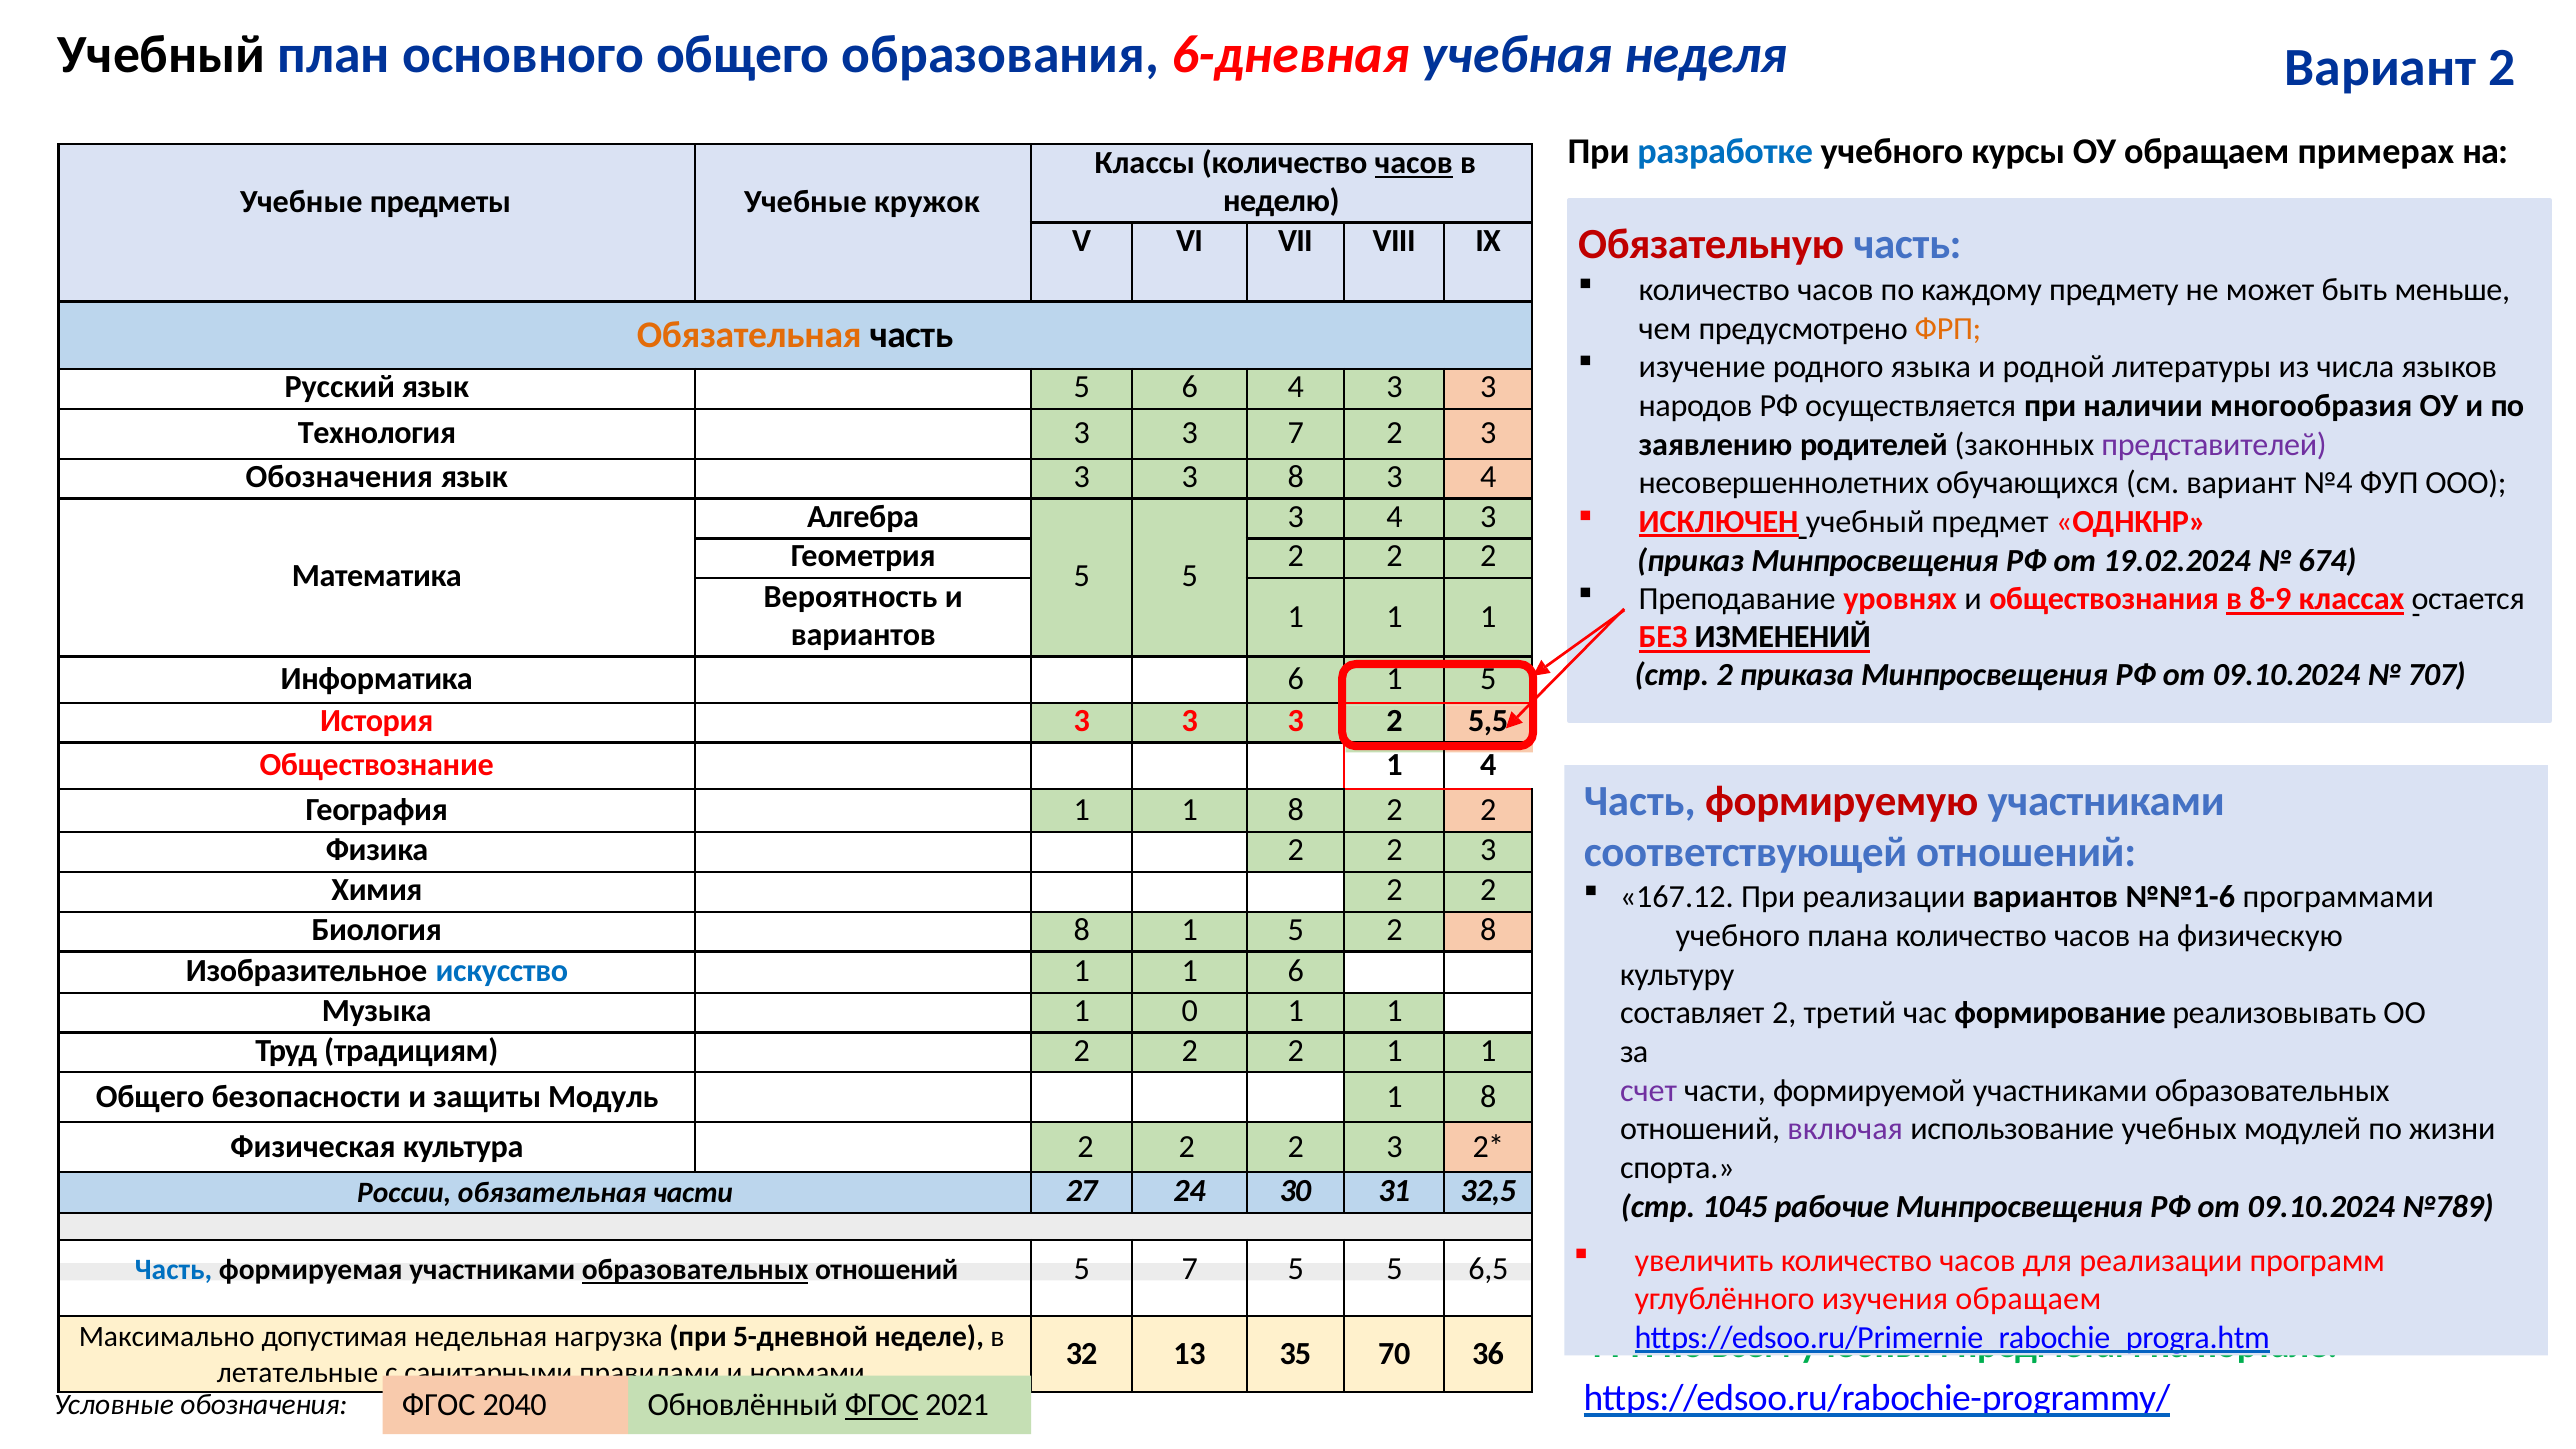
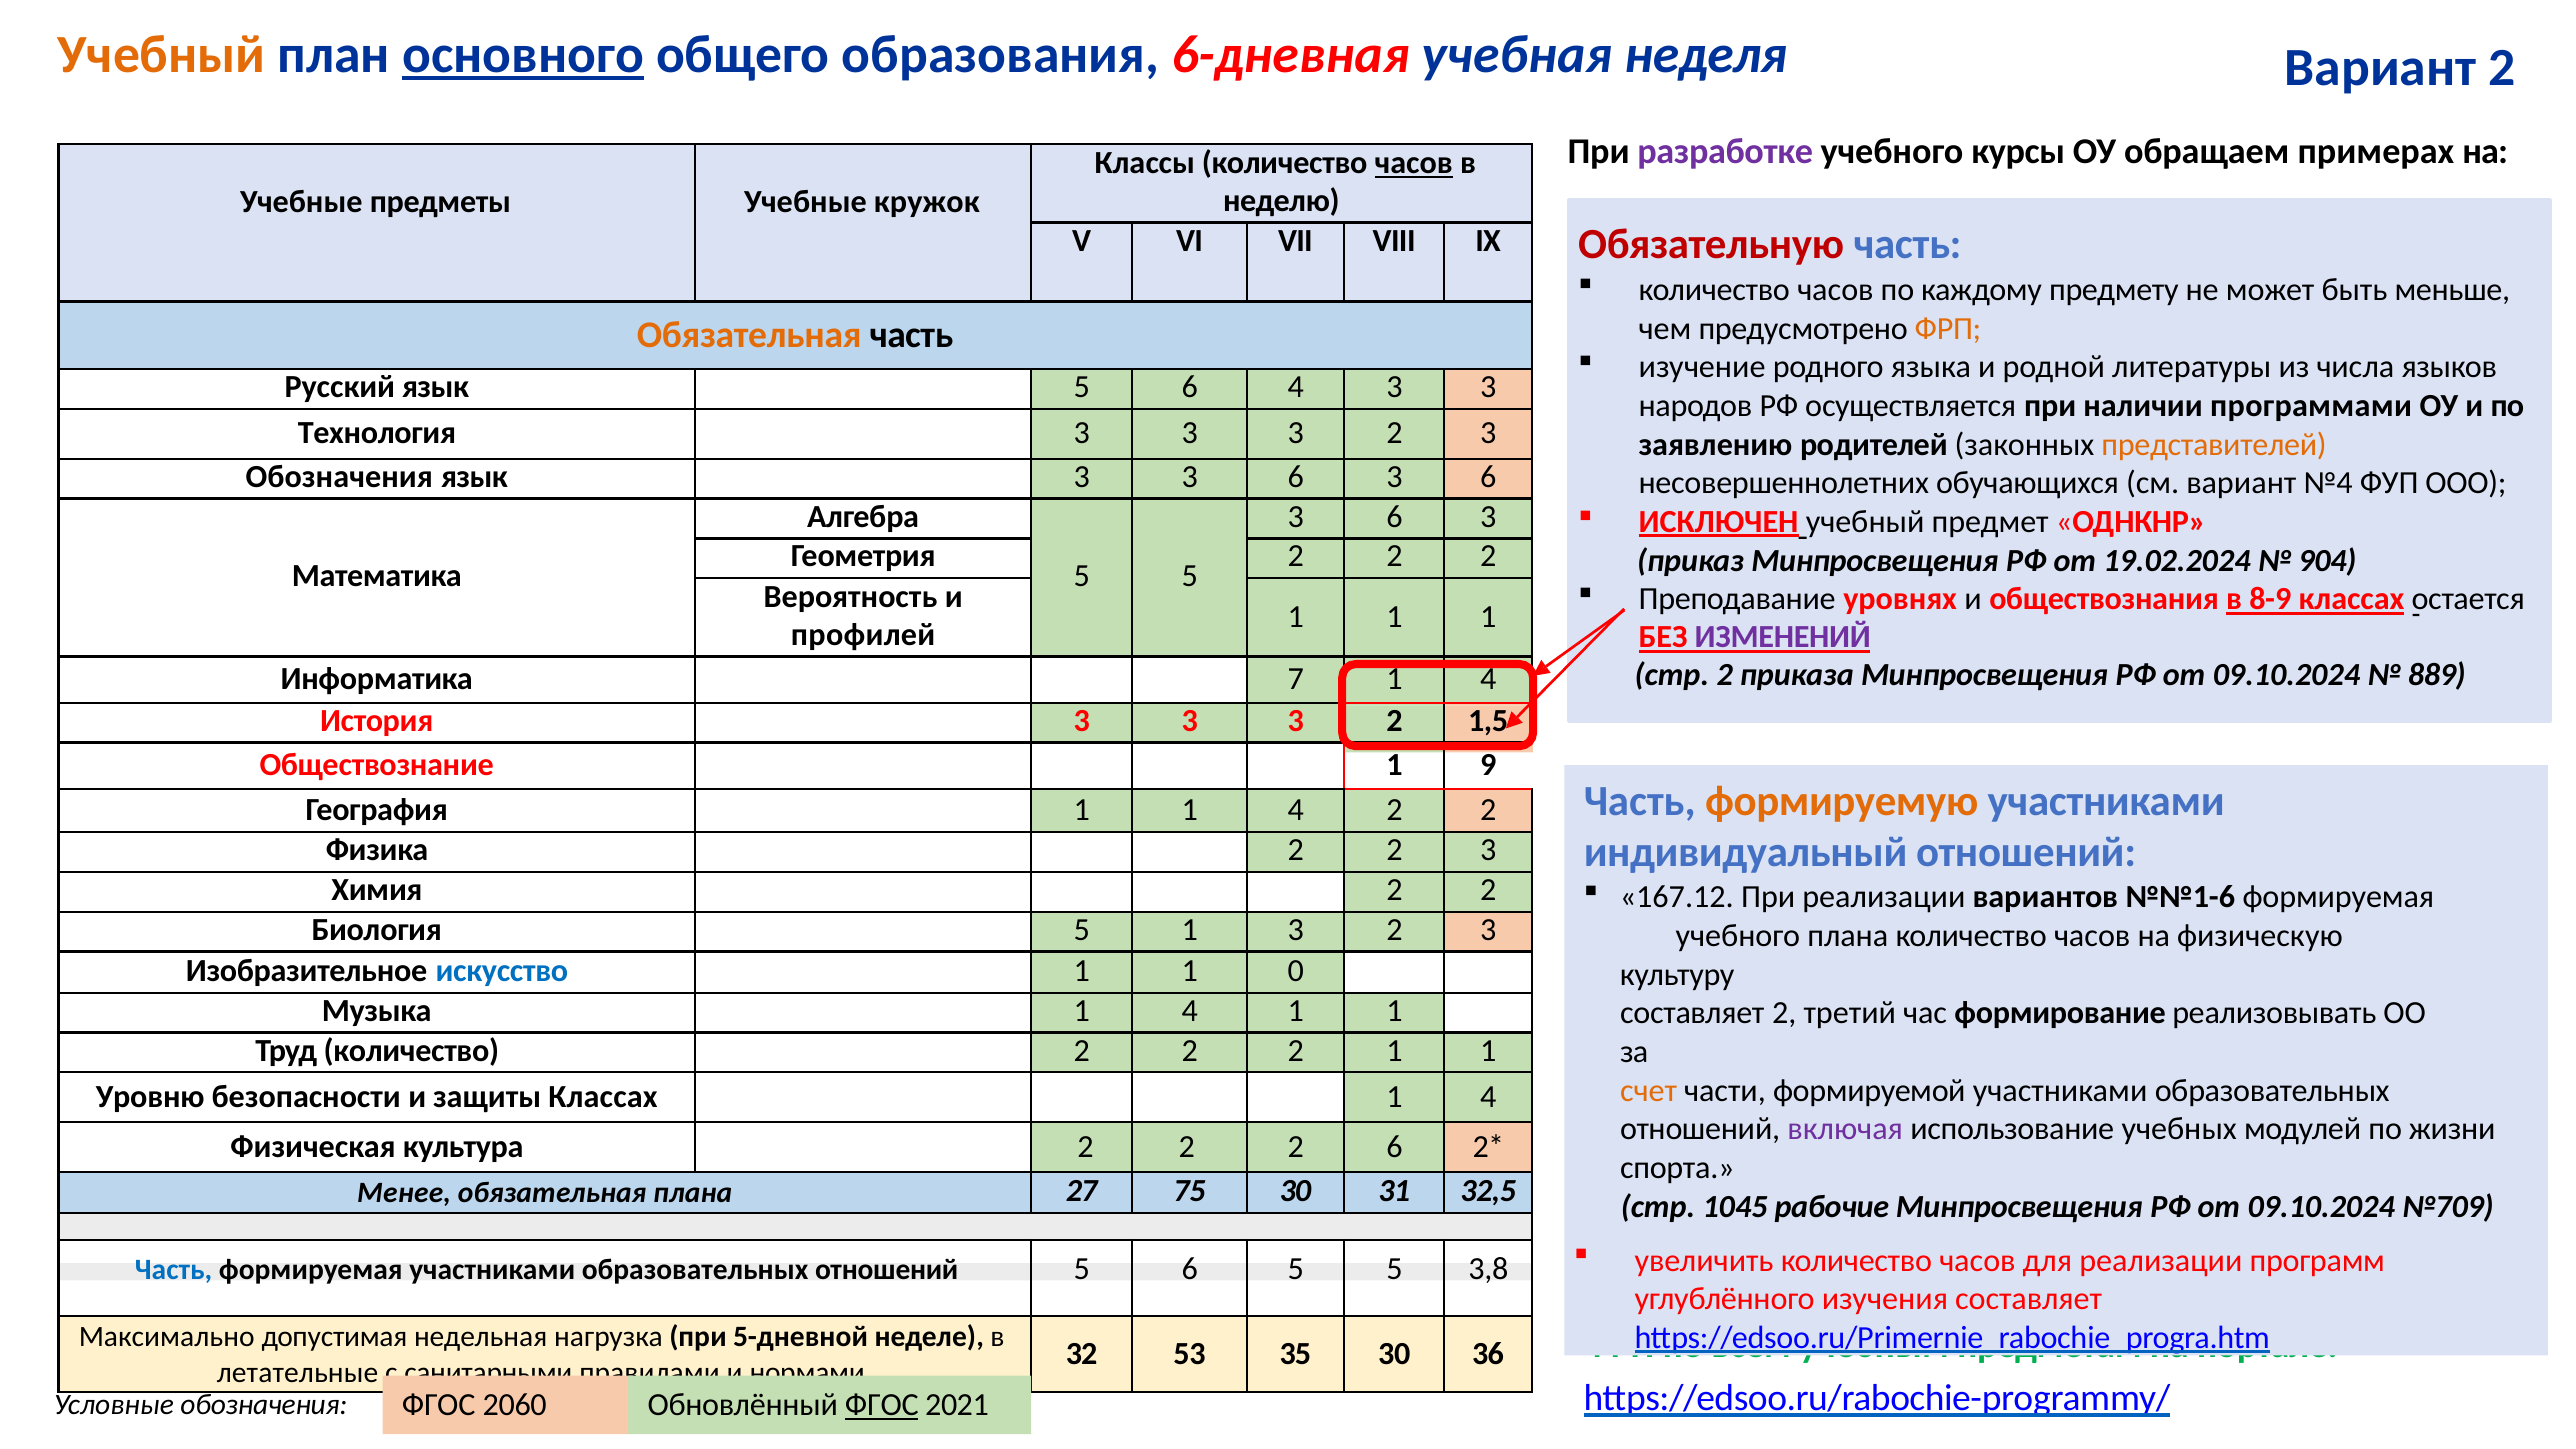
Учебный at (162, 55) colour: black -> orange
основного underline: none -> present
разработке colour: blue -> purple
многообразия: многообразия -> программами
7 at (1296, 433): 7 -> 3
представителей colour: purple -> orange
3 3 8: 8 -> 6
4 at (1488, 477): 4 -> 6
4 at (1394, 516): 4 -> 6
674: 674 -> 904
вариантов at (863, 635): вариантов -> профилей
ИЗМЕНЕНИЙ colour: black -> purple
707: 707 -> 889
Информатика 6: 6 -> 7
5 at (1488, 679): 5 -> 4
5,5: 5,5 -> 1,5
1 4: 4 -> 9
формируемую colour: red -> orange
1 1 8: 8 -> 4
соответствующей: соответствующей -> индивидуальный
№№1-6 программами: программами -> формируемая
Биология 8: 8 -> 5
5 at (1296, 930): 5 -> 3
8 at (1488, 930): 8 -> 3
1 6: 6 -> 0
Музыка 1 0: 0 -> 4
Труд традициям: традициям -> количество
счет colour: purple -> orange
Общего at (150, 1097): Общего -> Уровню
защиты Модуль: Модуль -> Классах
8 at (1488, 1097): 8 -> 4
2 2 2 3: 3 -> 6
России: России -> Менее
обязательная части: части -> плана
24: 24 -> 75
№789: №789 -> №709
образовательных at (695, 1270) underline: present -> none
отношений 5 7: 7 -> 6
6,5: 6,5 -> 3,8
изучения обращаем: обращаем -> составляет
13: 13 -> 53
35 70: 70 -> 30
2040: 2040 -> 2060
